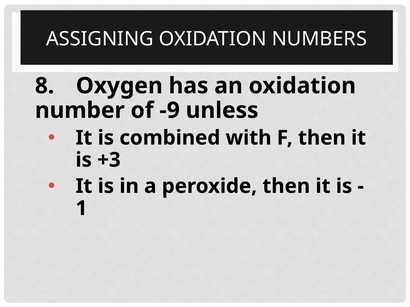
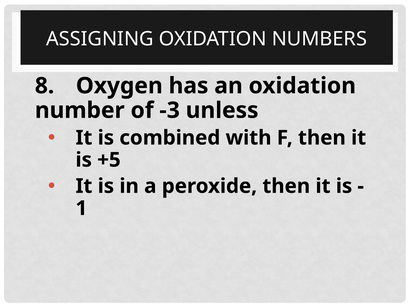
-9: -9 -> -3
+3: +3 -> +5
